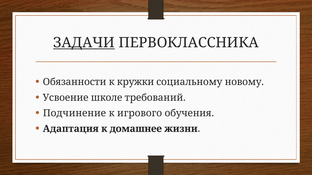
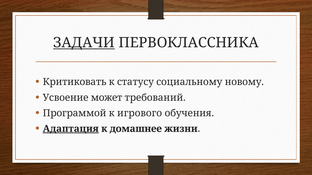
Обязанности: Обязанности -> Критиковать
кружки: кружки -> статусу
школе: школе -> может
Подчинение: Подчинение -> Программой
Адаптация underline: none -> present
